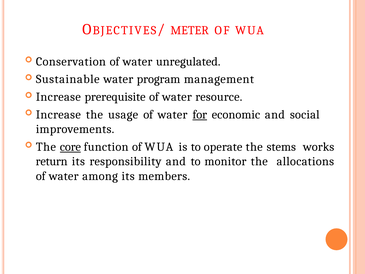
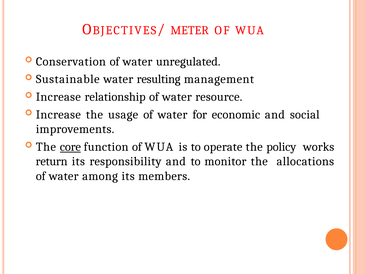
program: program -> resulting
prerequisite: prerequisite -> relationship
for underline: present -> none
stems: stems -> policy
